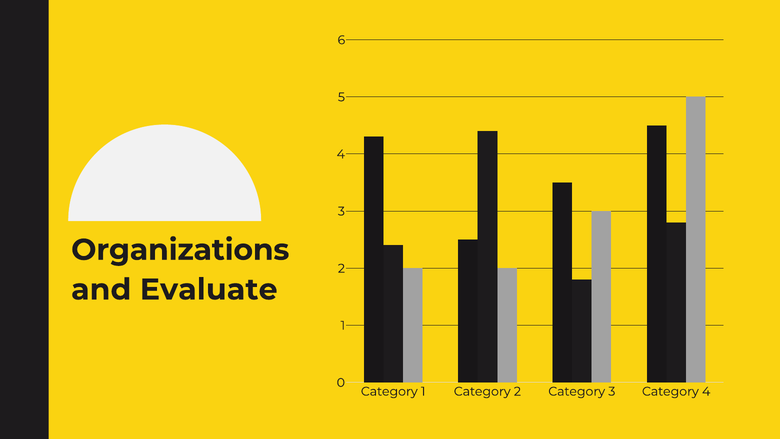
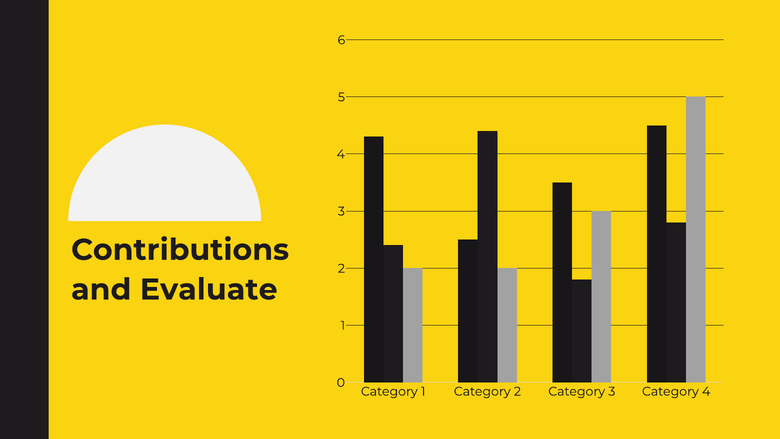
Organizations: Organizations -> Contributions
